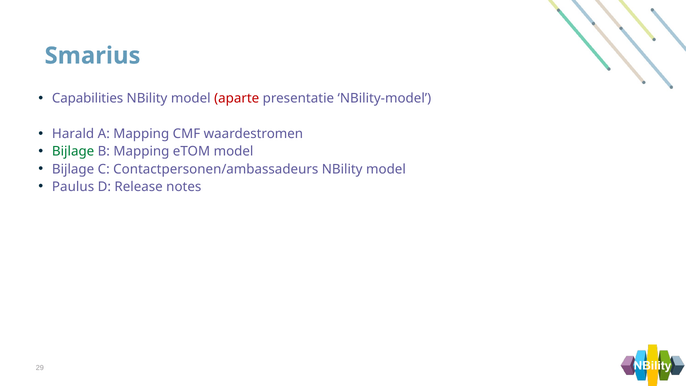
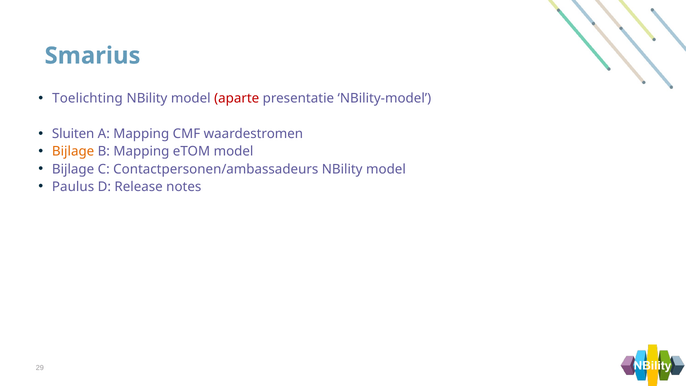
Capabilities: Capabilities -> Toelichting
Harald: Harald -> Sluiten
Bijlage at (73, 151) colour: green -> orange
